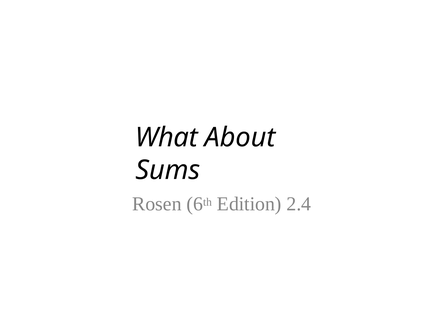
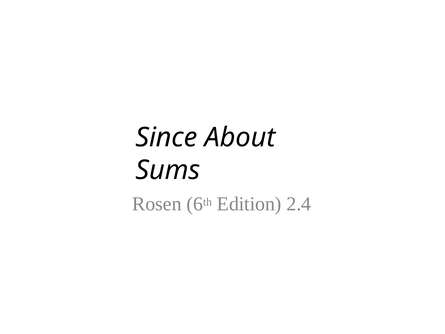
What: What -> Since
